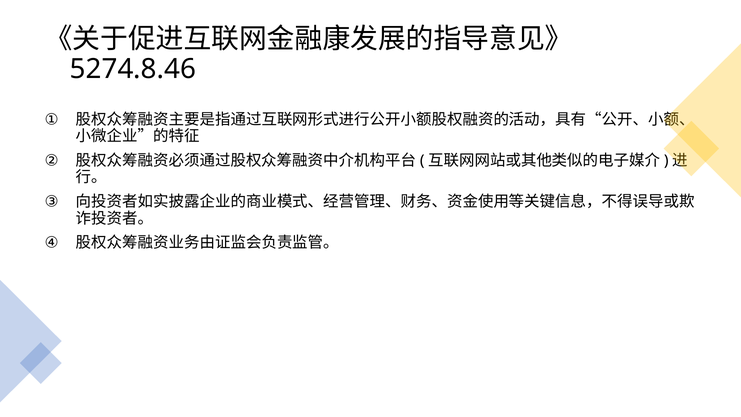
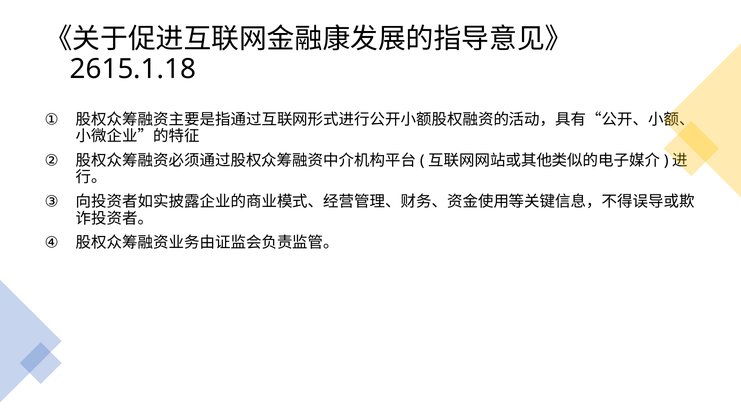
5274.8.46: 5274.8.46 -> 2615.1.18
